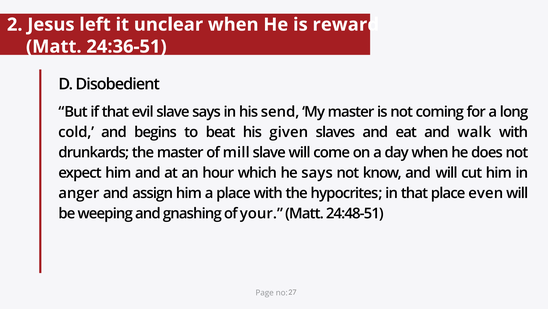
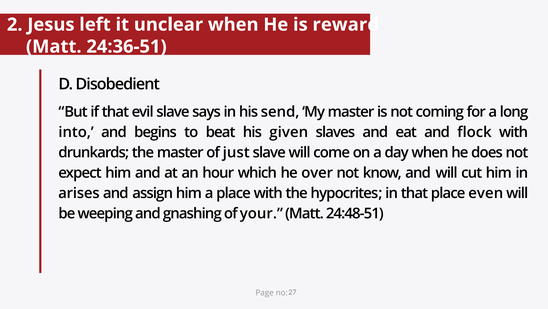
cold: cold -> into
walk: walk -> flock
mill: mill -> just
he says: says -> over
anger: anger -> arises
